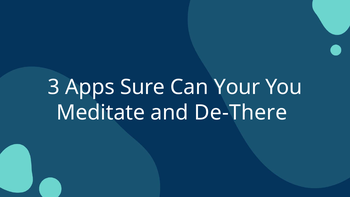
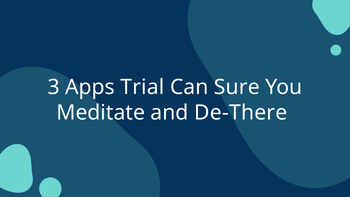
Sure: Sure -> Trial
Your: Your -> Sure
